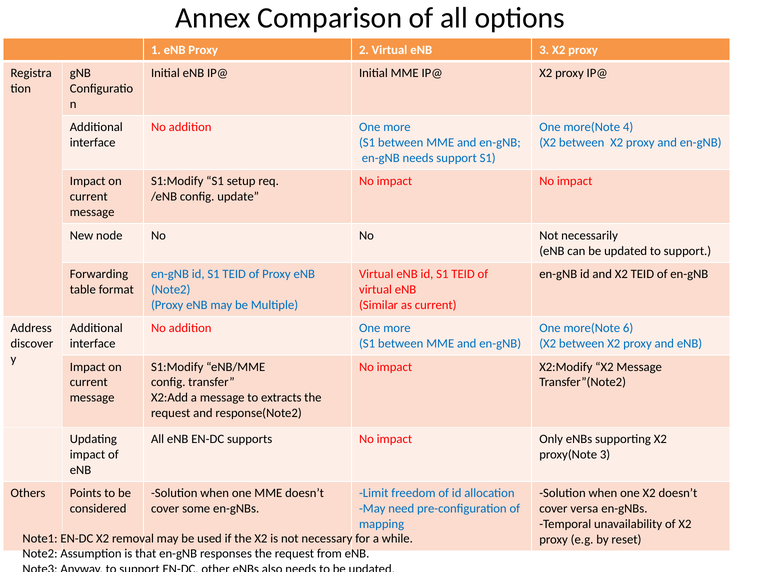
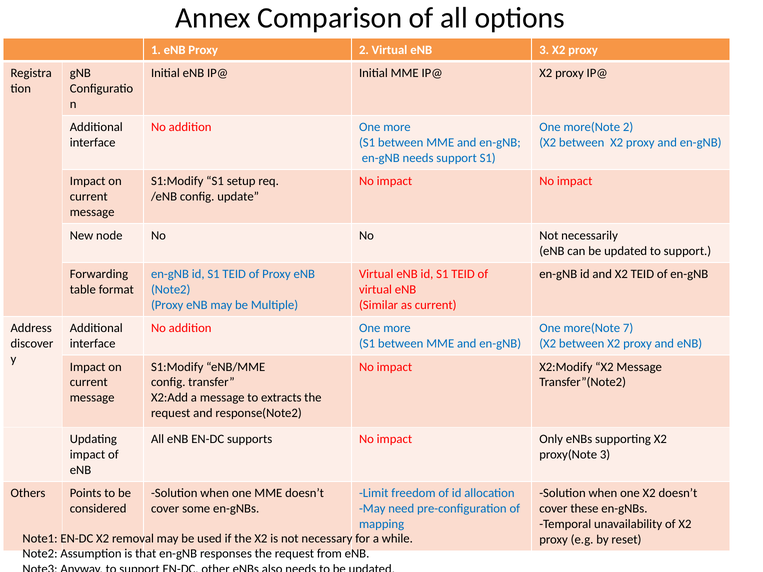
more(Note 4: 4 -> 2
6: 6 -> 7
versa: versa -> these
